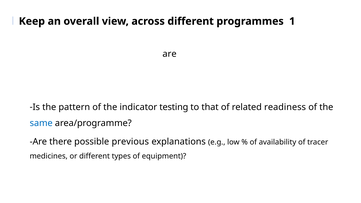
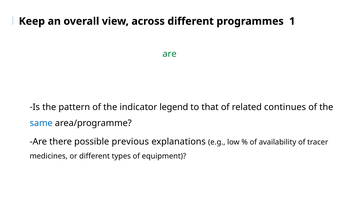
are at (170, 54) colour: black -> green
testing: testing -> legend
readiness: readiness -> continues
